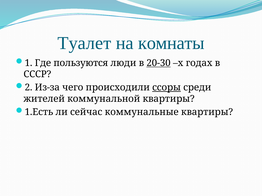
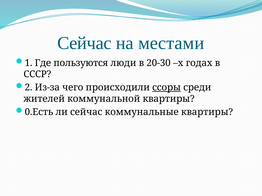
Туалет at (84, 43): Туалет -> Сейчас
комнаты: комнаты -> местами
20-30 underline: present -> none
1.Есть: 1.Есть -> 0.Есть
